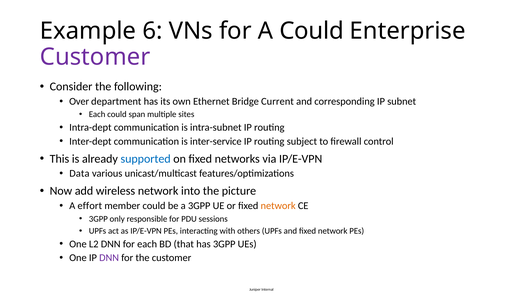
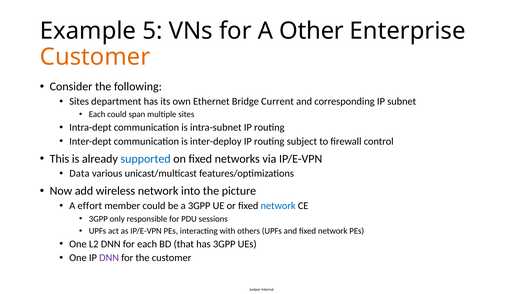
6: 6 -> 5
A Could: Could -> Other
Customer at (95, 57) colour: purple -> orange
Over at (79, 101): Over -> Sites
inter-service: inter-service -> inter-deploy
network at (278, 206) colour: orange -> blue
